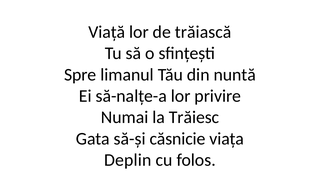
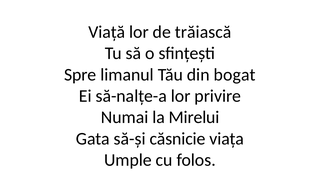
nuntă: nuntă -> bogat
Trăiesc: Trăiesc -> Mirelui
Deplin: Deplin -> Umple
